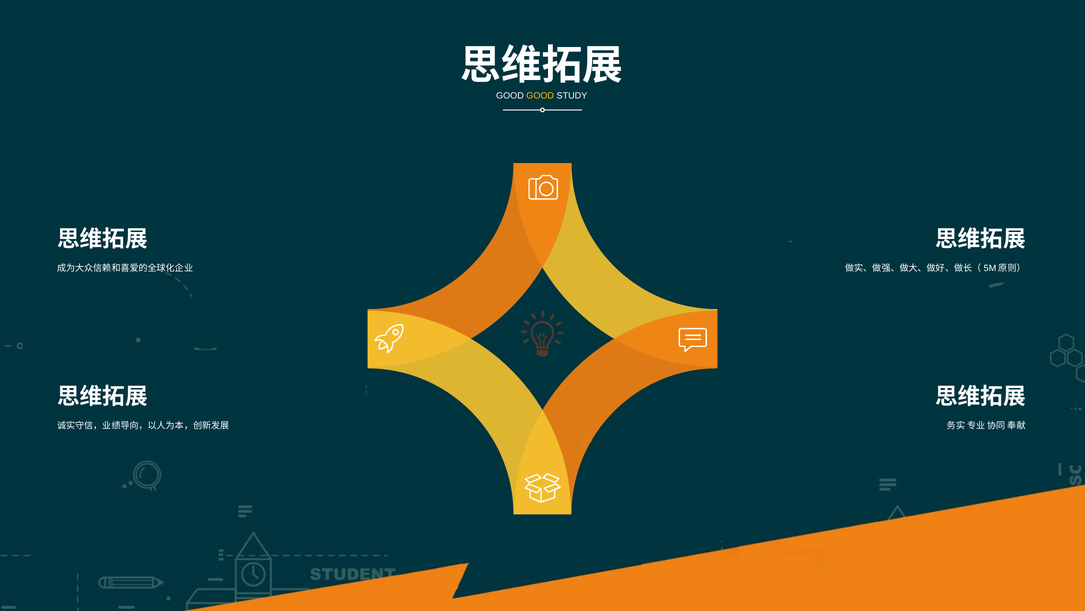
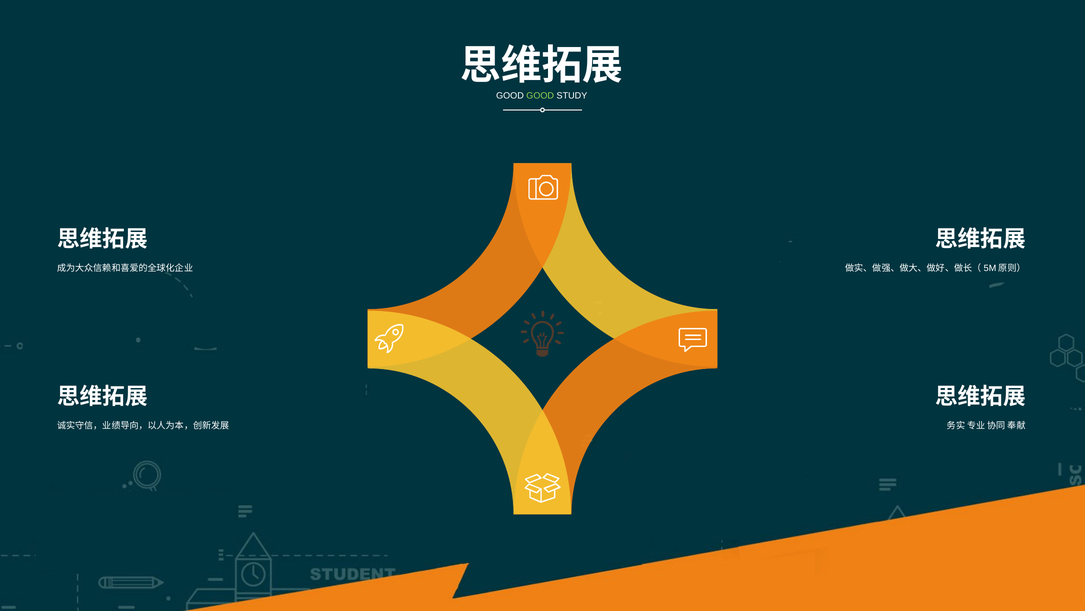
GOOD at (540, 96) colour: yellow -> light green
